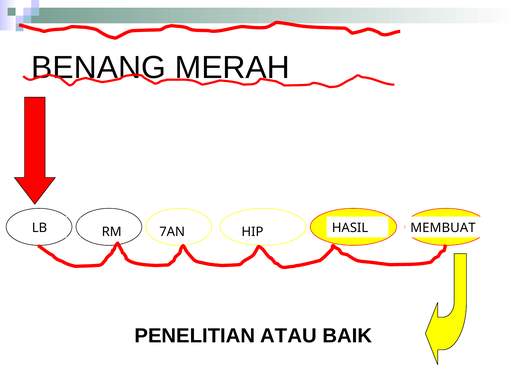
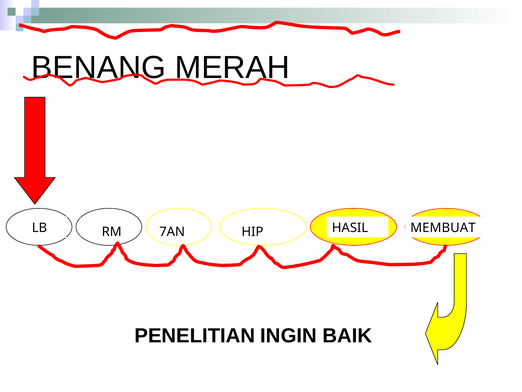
ATAU: ATAU -> INGIN
